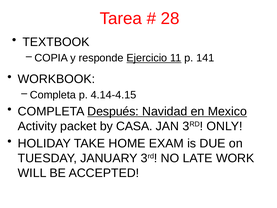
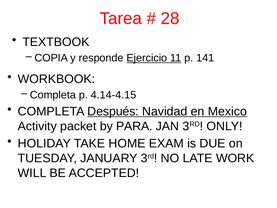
CASA: CASA -> PARA
